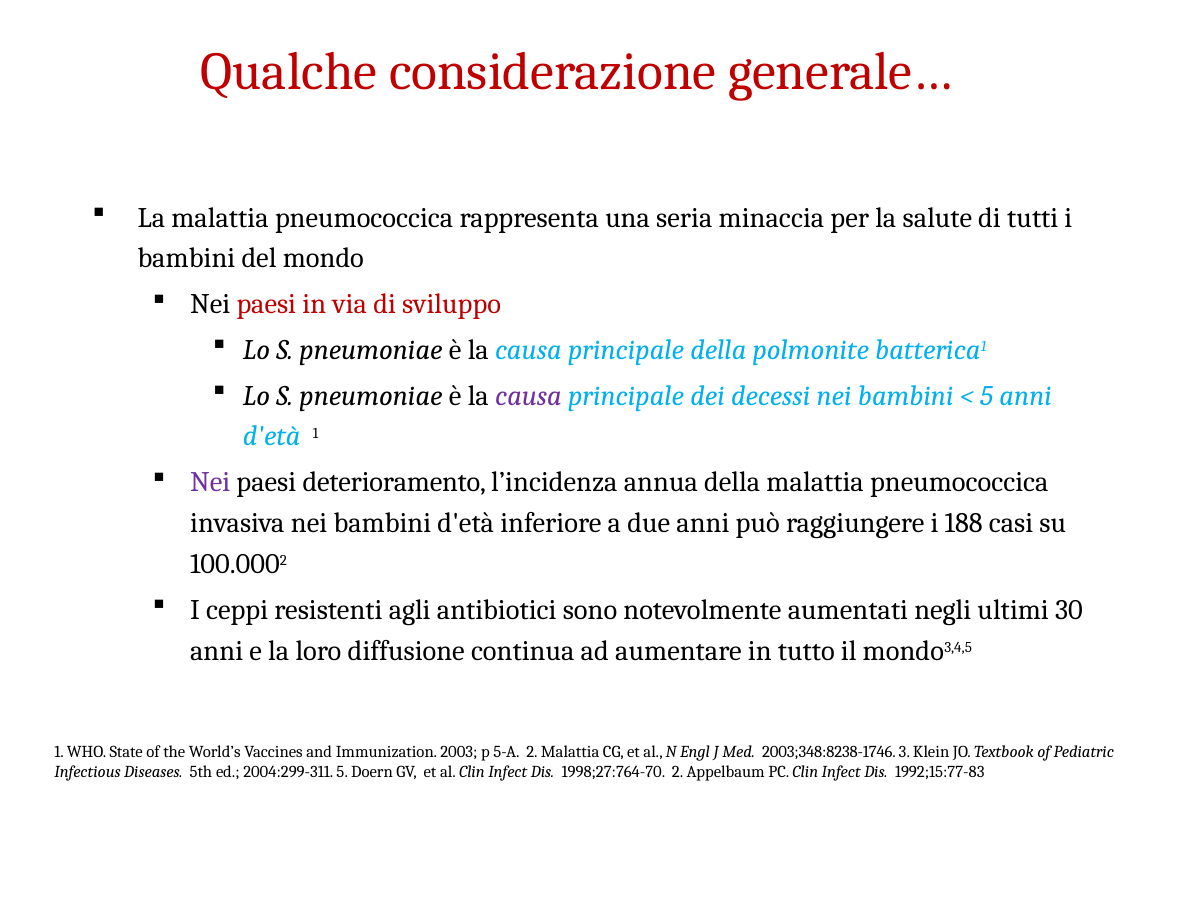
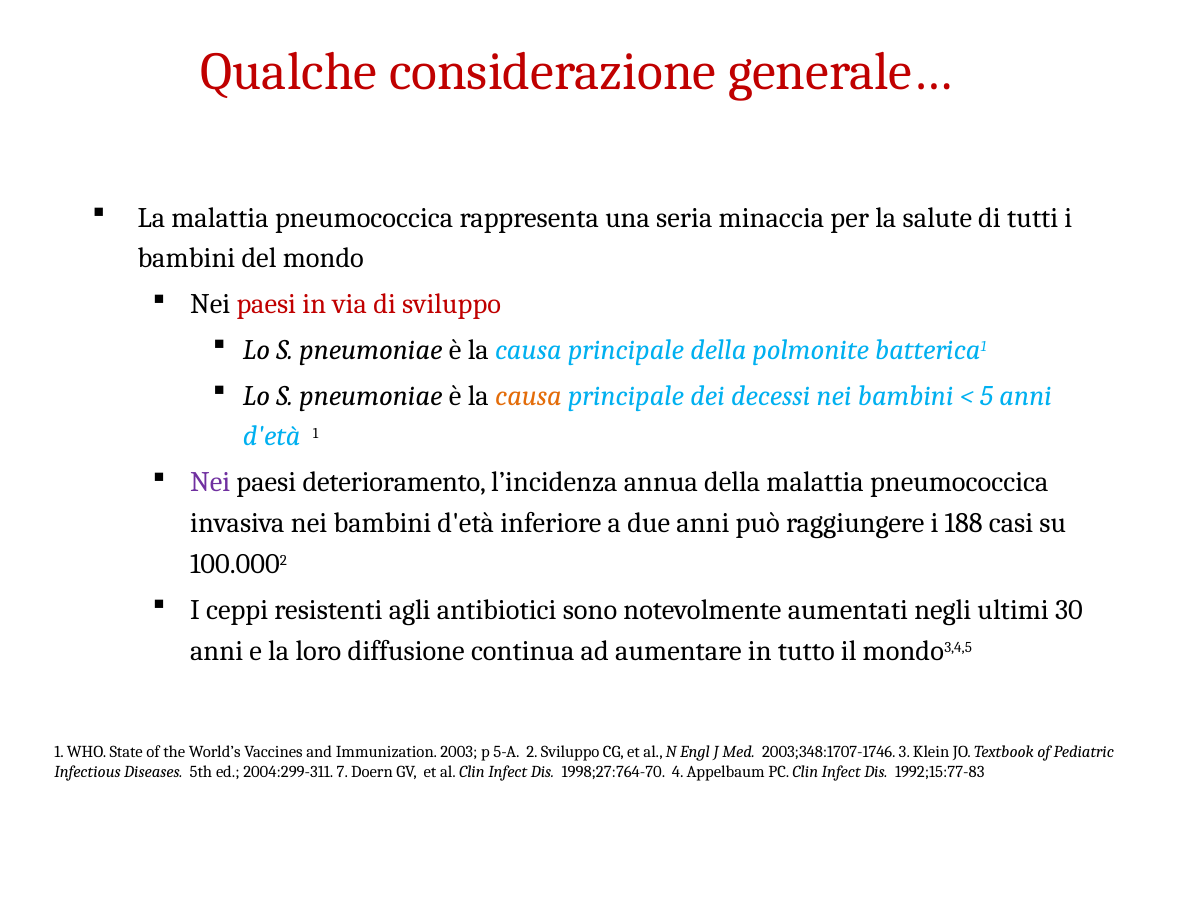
causa at (528, 396) colour: purple -> orange
2 Malattia: Malattia -> Sviluppo
2003;348:8238-1746: 2003;348:8238-1746 -> 2003;348:1707-1746
2004:299-311 5: 5 -> 7
1998;27:764-70 2: 2 -> 4
